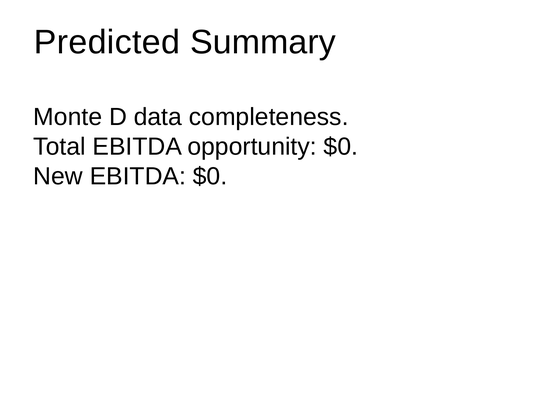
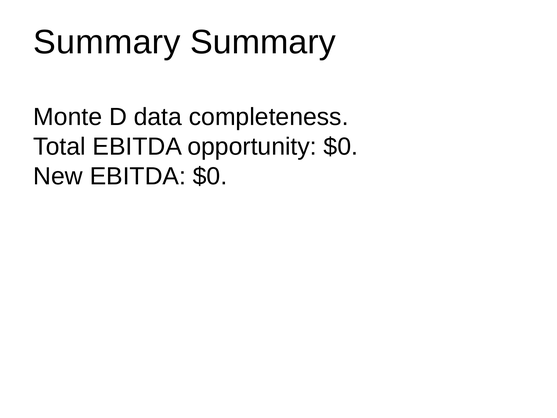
Predicted at (107, 42): Predicted -> Summary
